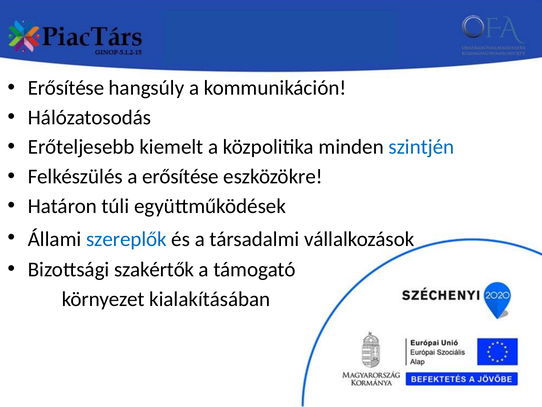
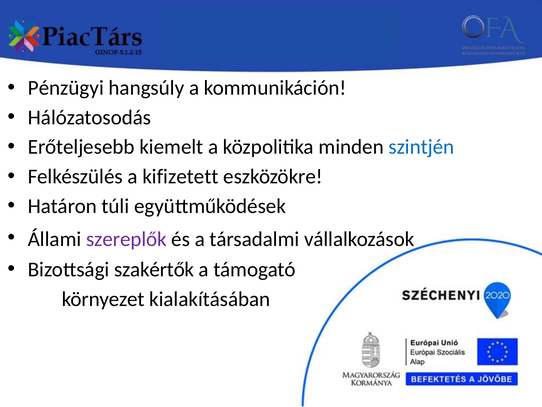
Erősítése at (66, 88): Erősítése -> Pénzügyi
a erősítése: erősítése -> kifizetett
szereplők colour: blue -> purple
